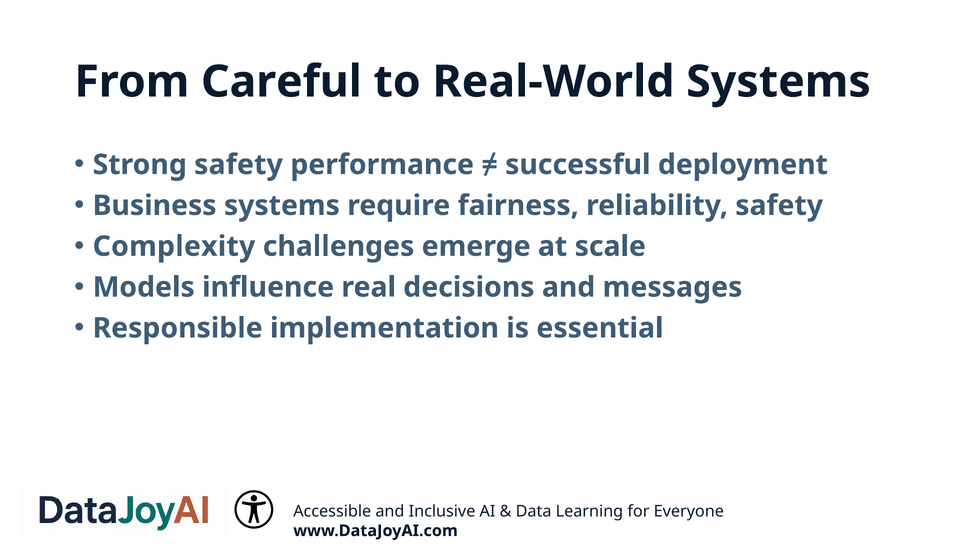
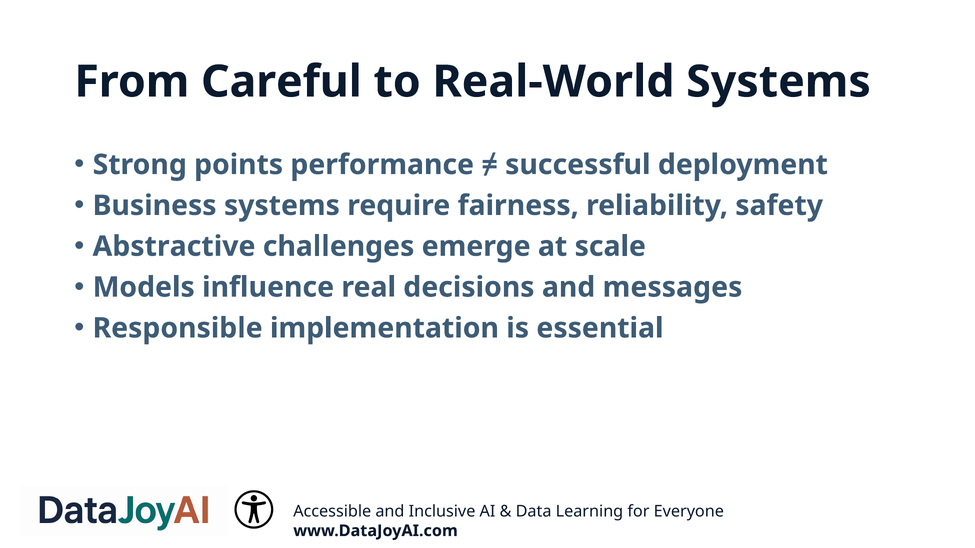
Strong safety: safety -> points
Complexity: Complexity -> Abstractive
